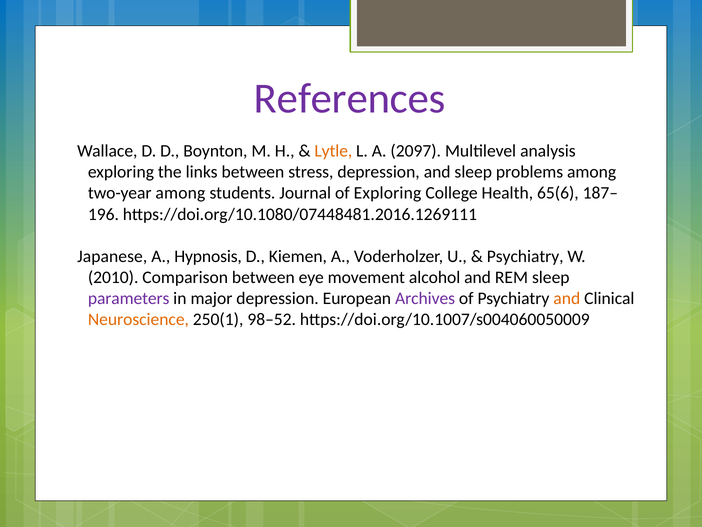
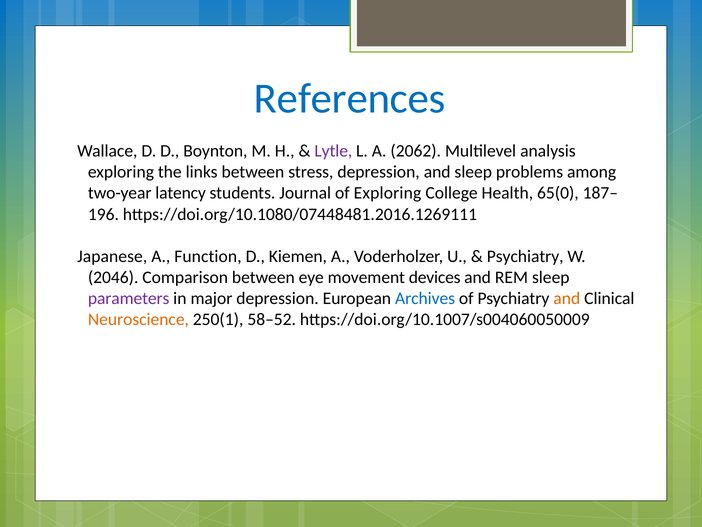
References colour: purple -> blue
Lytle colour: orange -> purple
2097: 2097 -> 2062
two-year among: among -> latency
65(6: 65(6 -> 65(0
Hypnosis: Hypnosis -> Function
2010: 2010 -> 2046
alcohol: alcohol -> devices
Archives colour: purple -> blue
98–52: 98–52 -> 58–52
